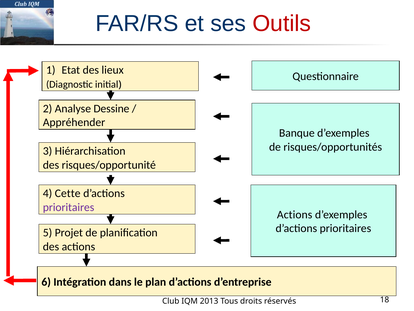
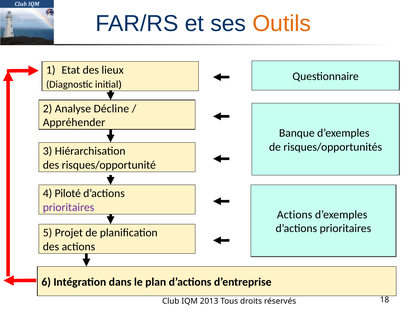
Outils colour: red -> orange
Dessine: Dessine -> Décline
Cette: Cette -> Piloté
